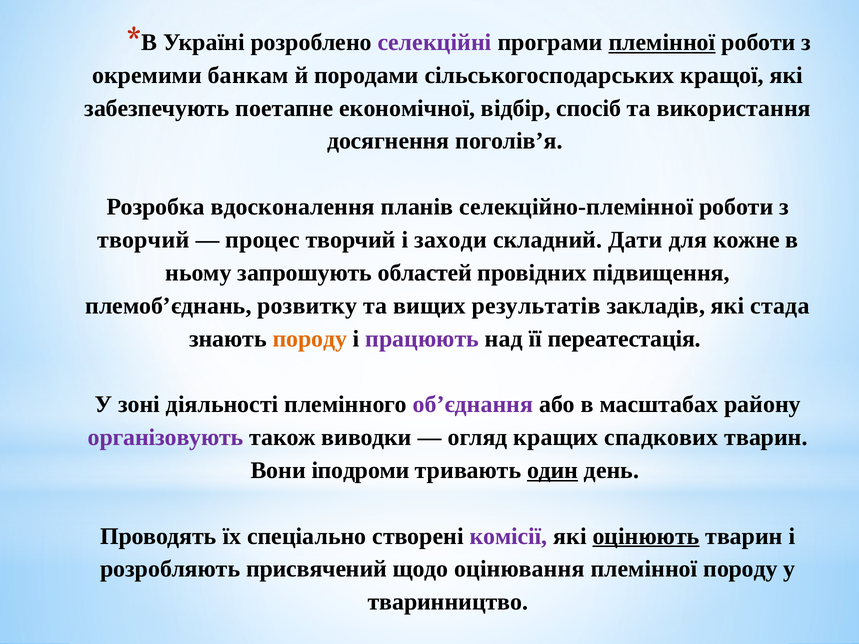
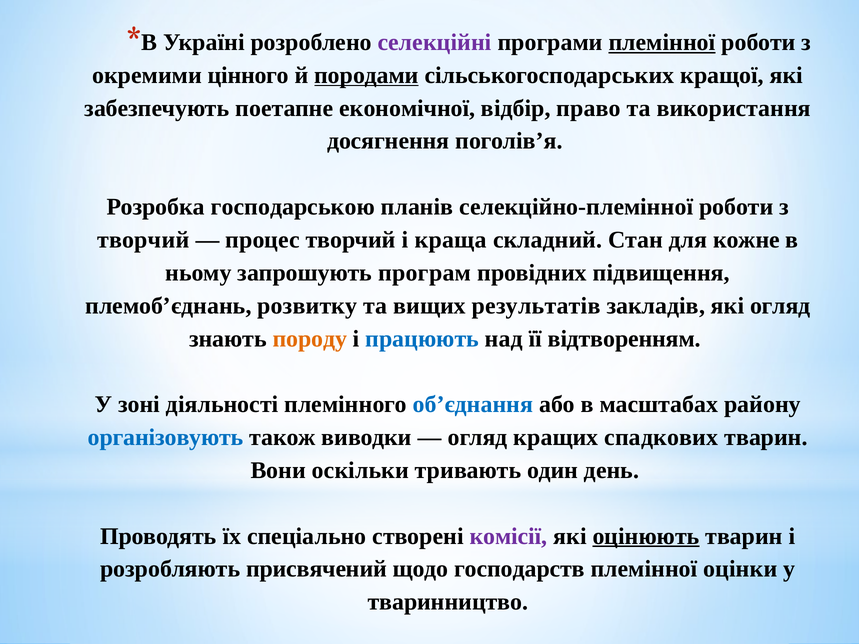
банкам: банкам -> цінного
породами underline: none -> present
спосіб: спосіб -> право
вдосконалення: вдосконалення -> господарською
заходи: заходи -> краща
Дати: Дати -> Стан
областей: областей -> програм
які стада: стада -> огляд
працюють colour: purple -> blue
переатестація: переатестація -> відтворенням
об’єднання colour: purple -> blue
організовують colour: purple -> blue
іподроми: іподроми -> оскільки
один underline: present -> none
оцінювання: оцінювання -> господарств
племінної породу: породу -> оцінки
